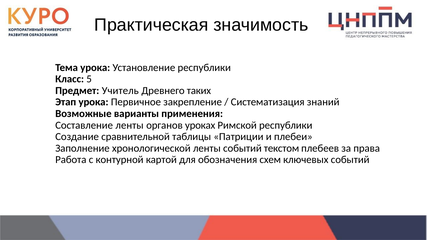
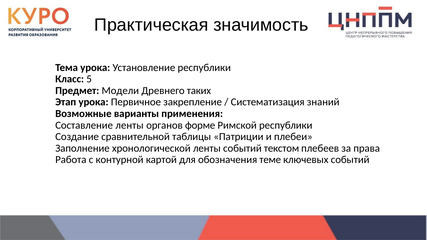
Учитель: Учитель -> Модели
уроках: уроках -> форме
схем: схем -> теме
